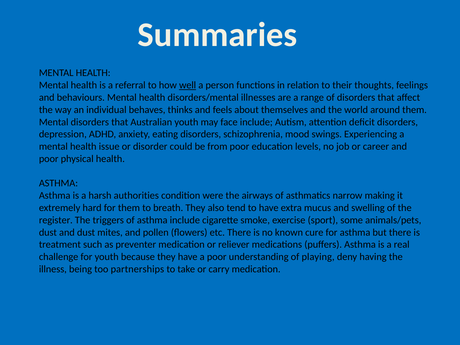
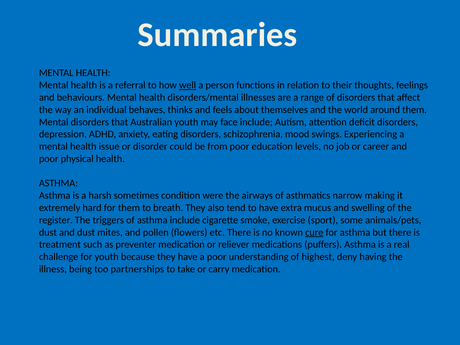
authorities: authorities -> sometimes
cure underline: none -> present
playing: playing -> highest
